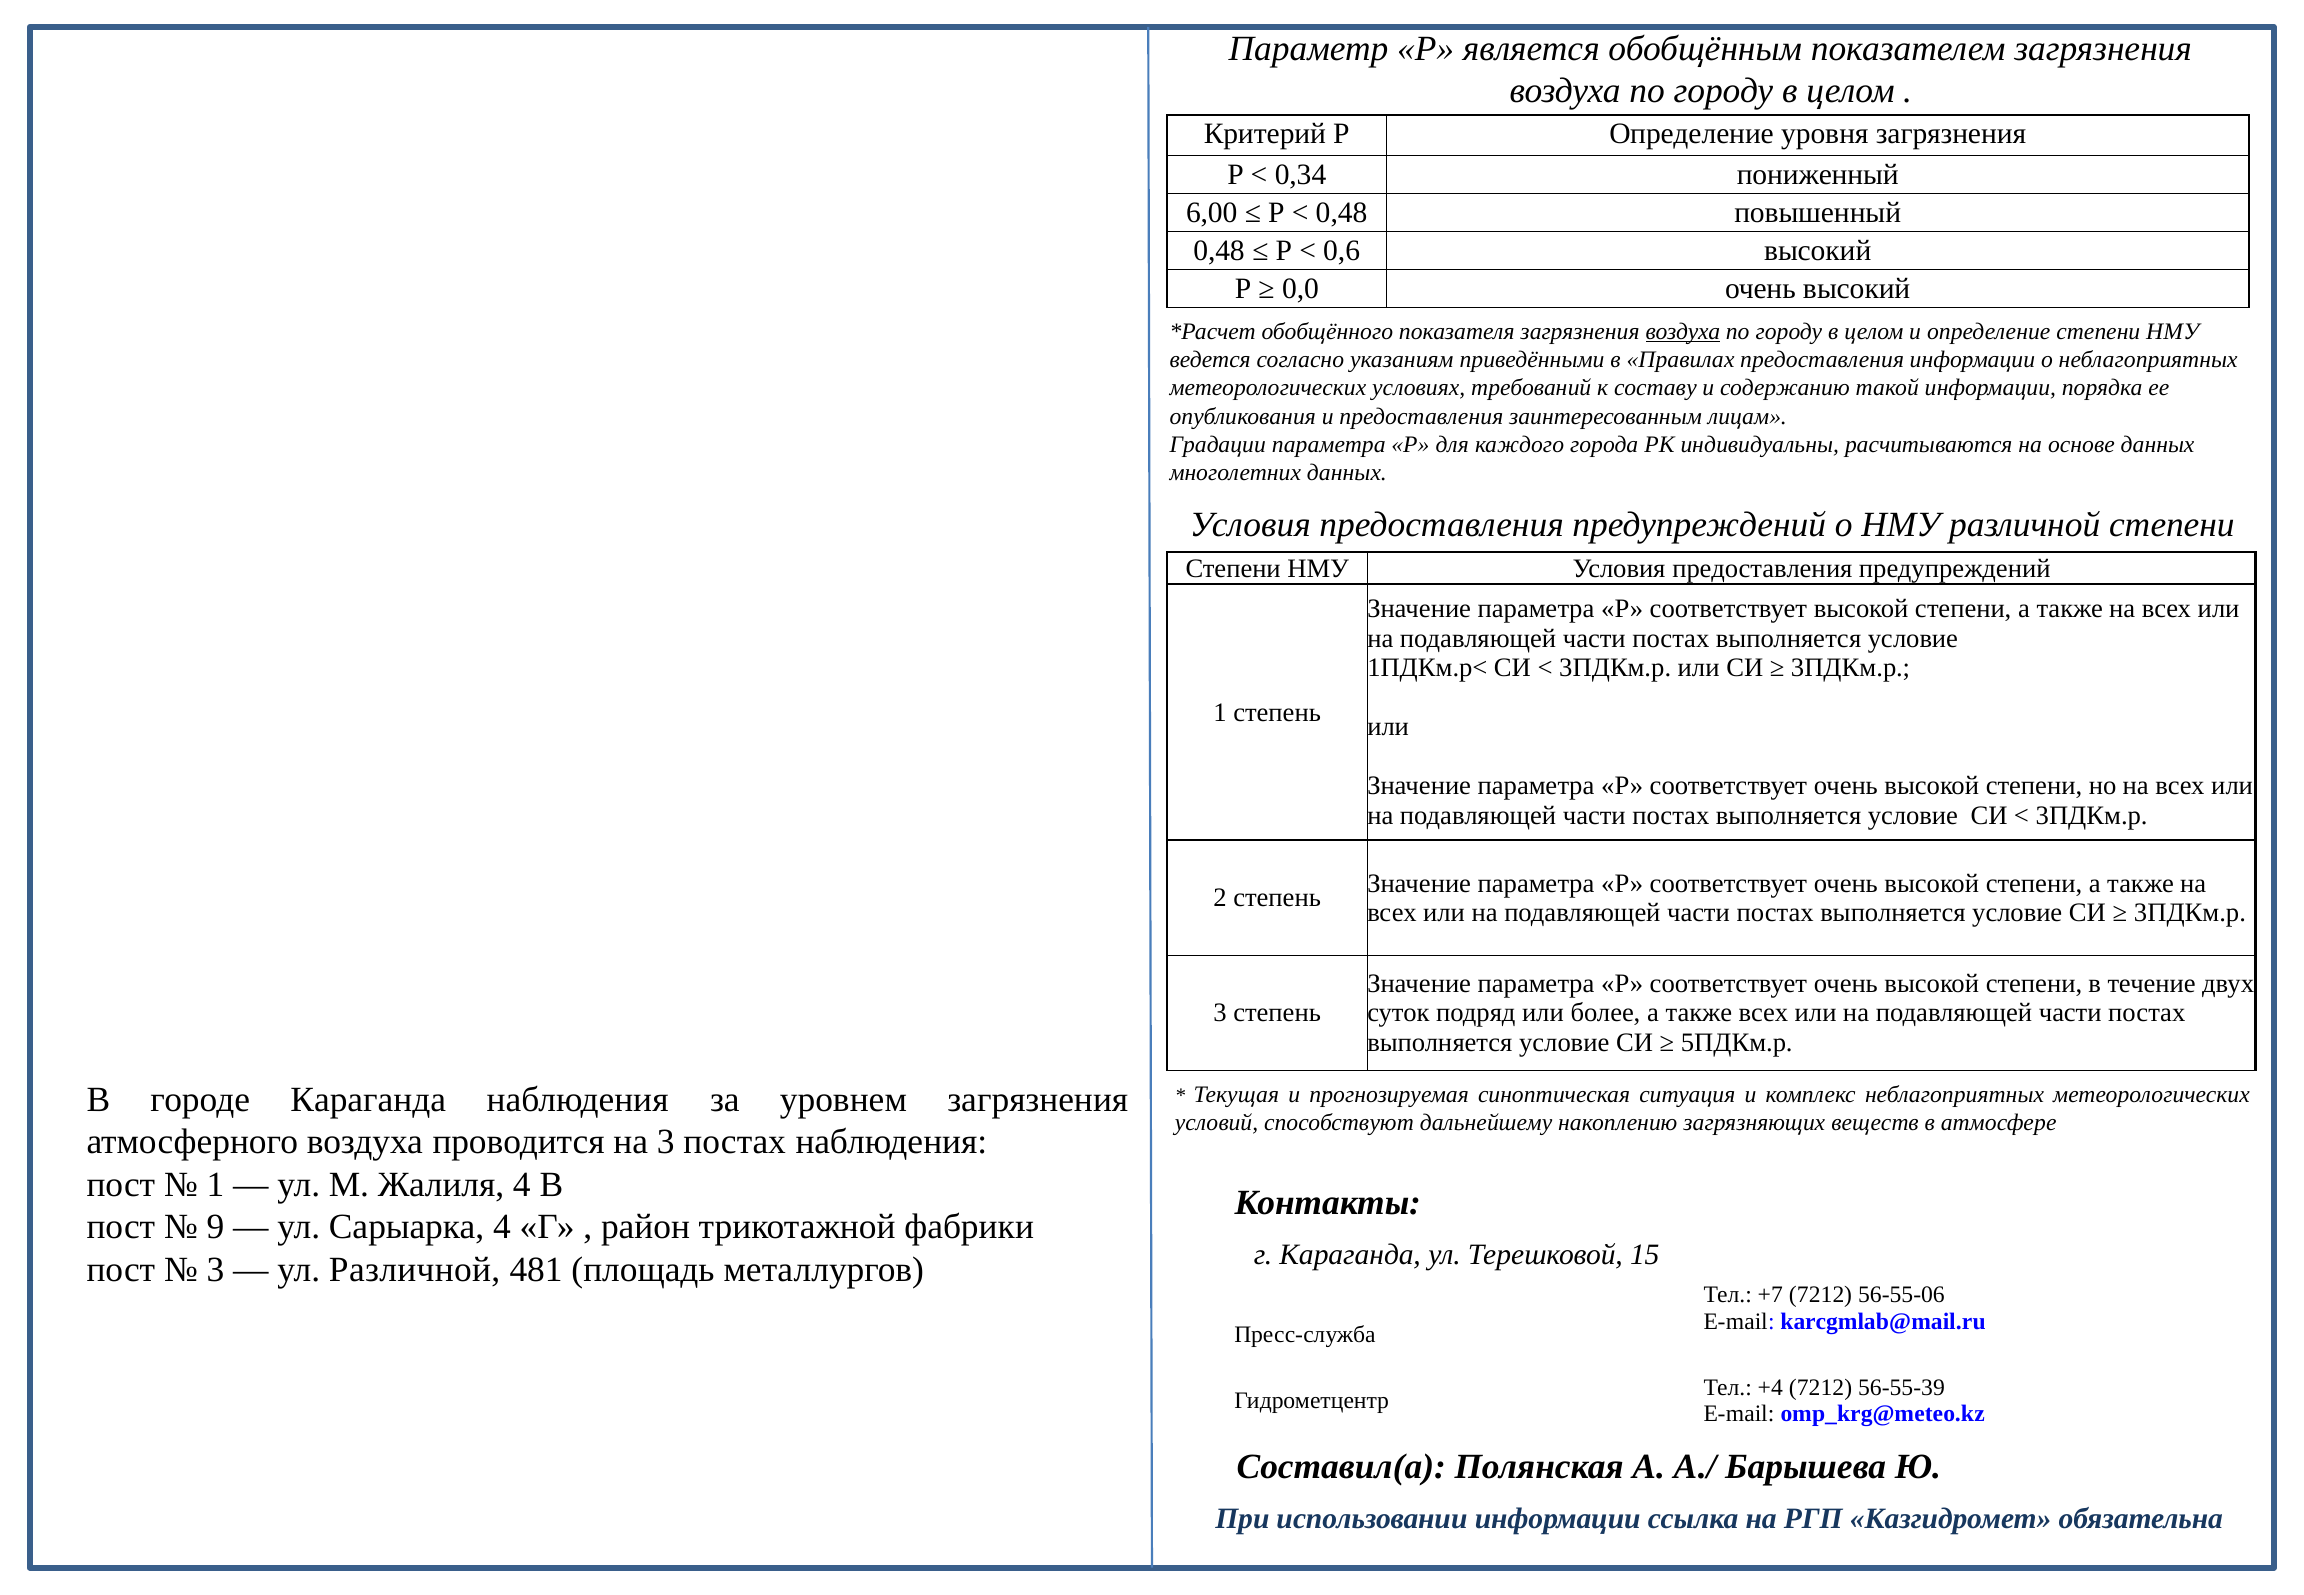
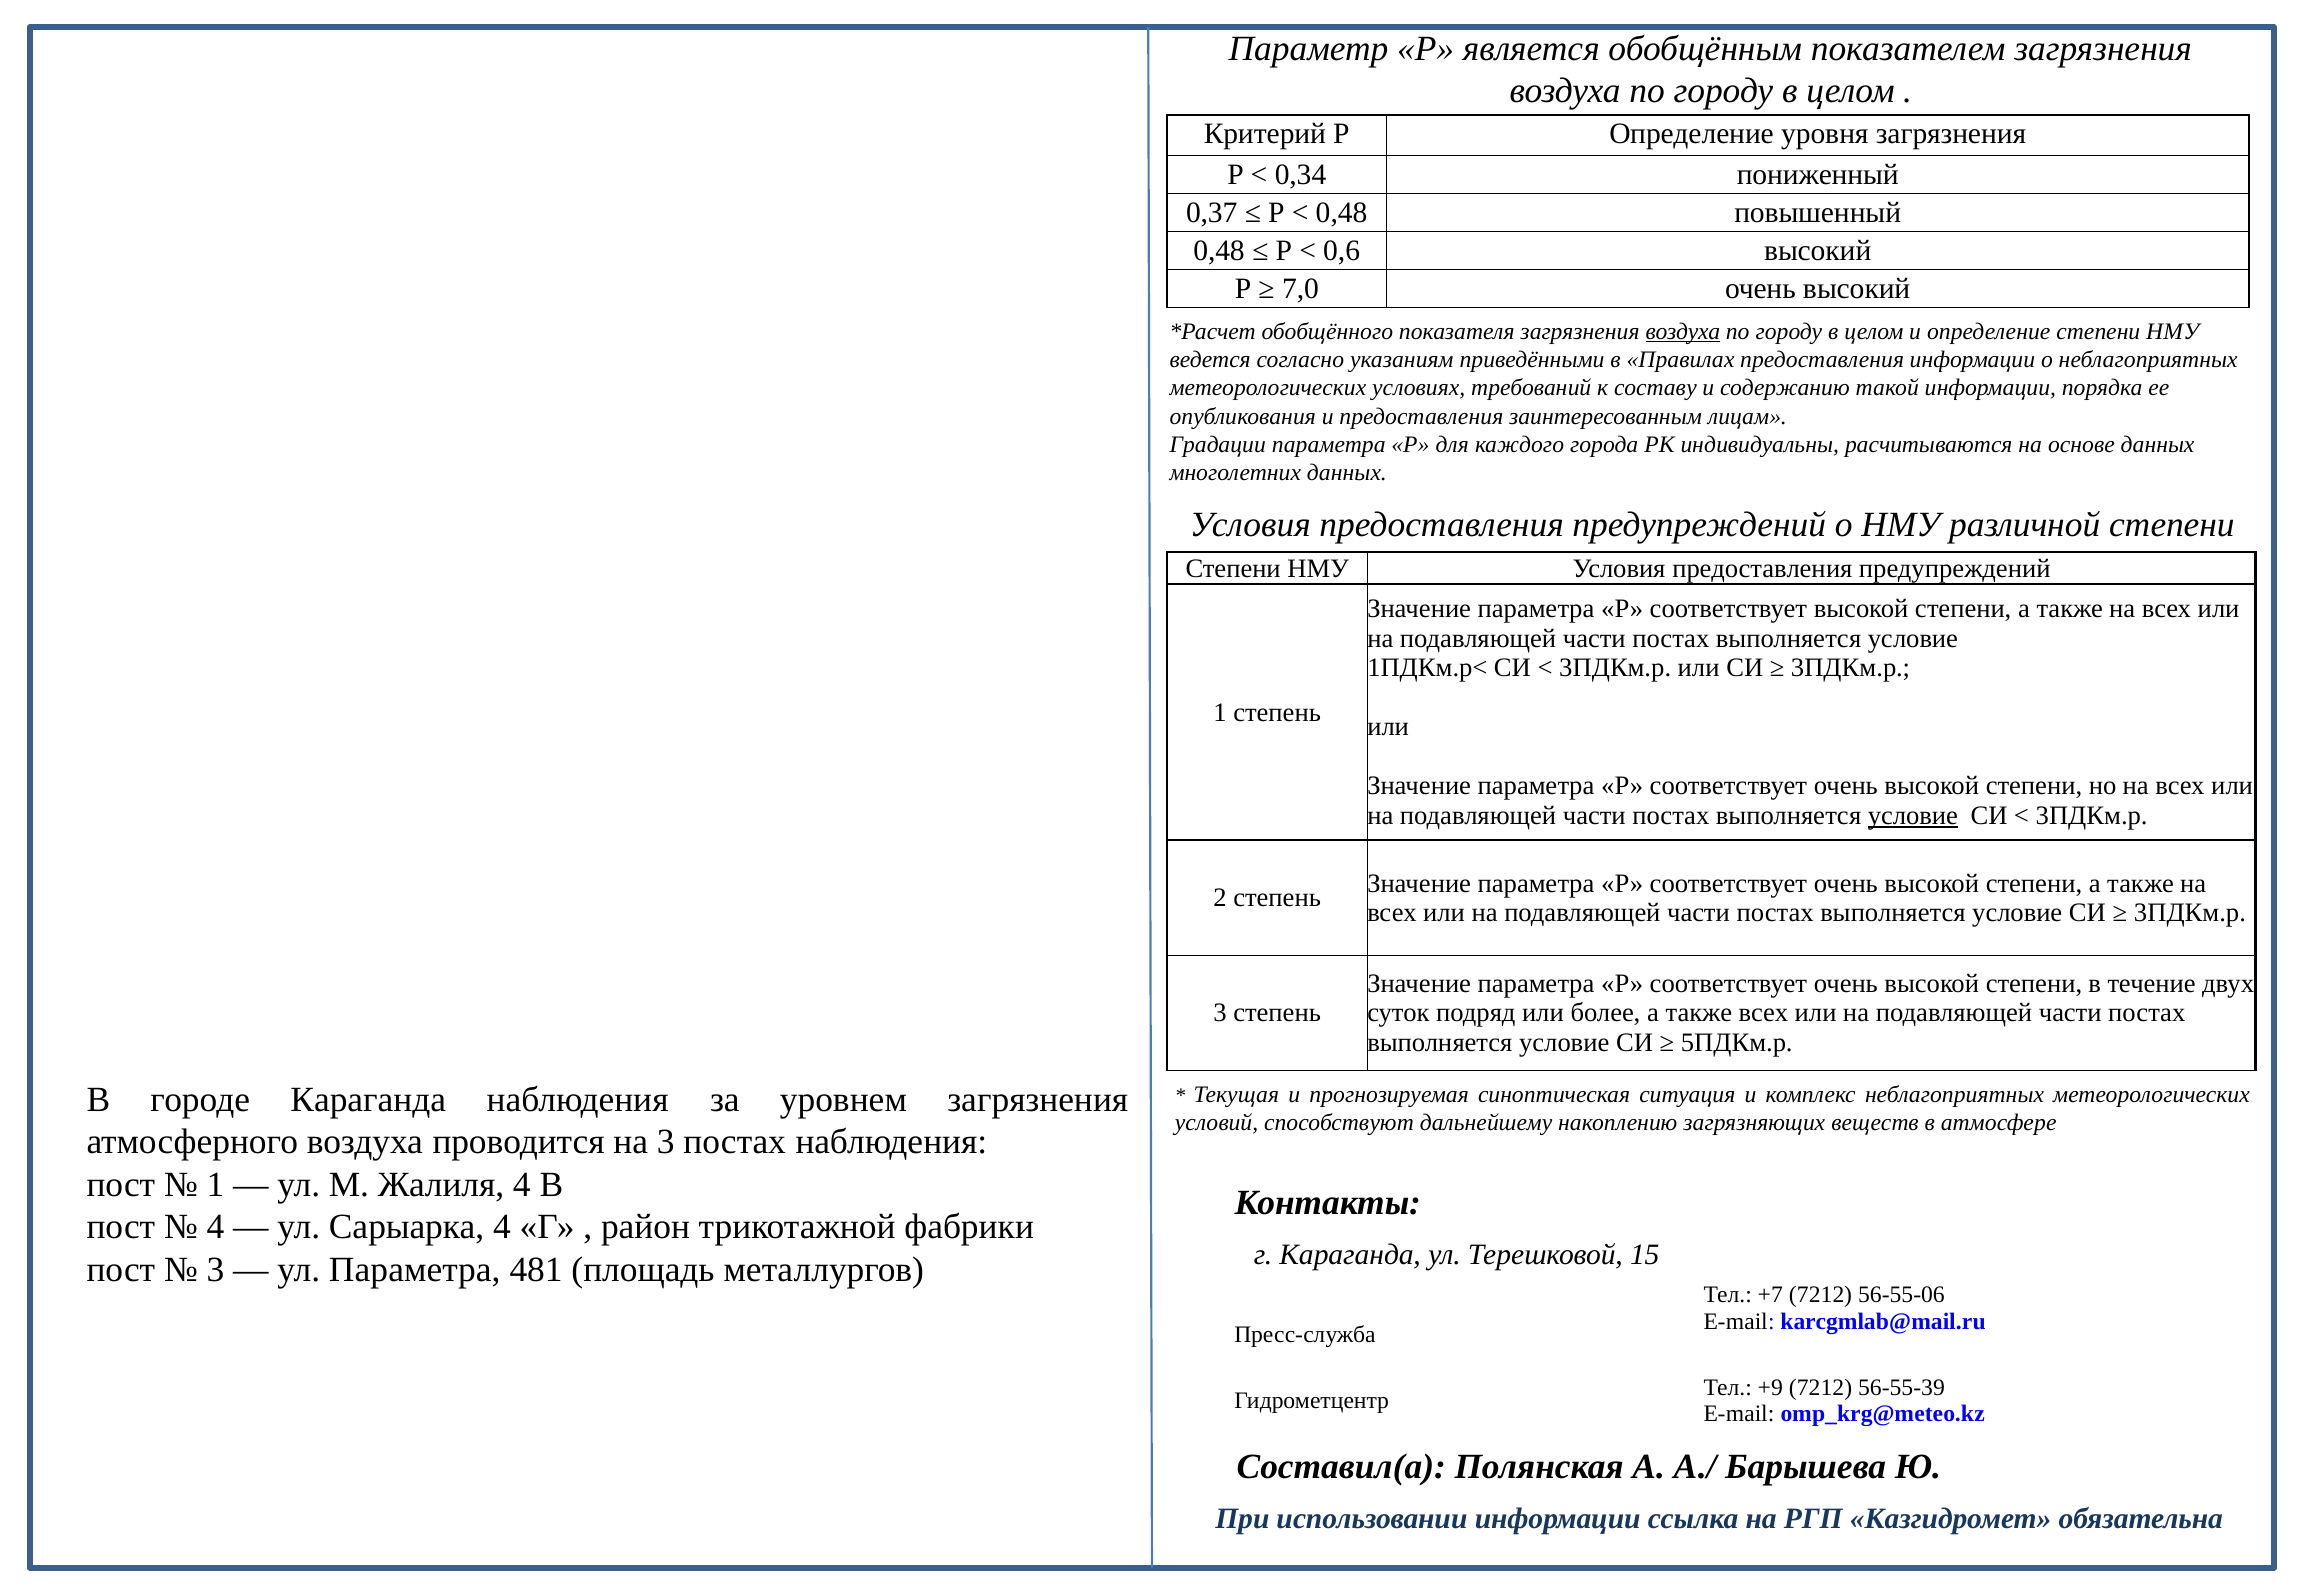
6,00: 6,00 -> 0,37
0,0: 0,0 -> 7,0
условие at (1913, 816) underline: none -> present
9 at (215, 1227): 9 -> 4
ул Различной: Различной -> Параметра
+4: +4 -> +9
